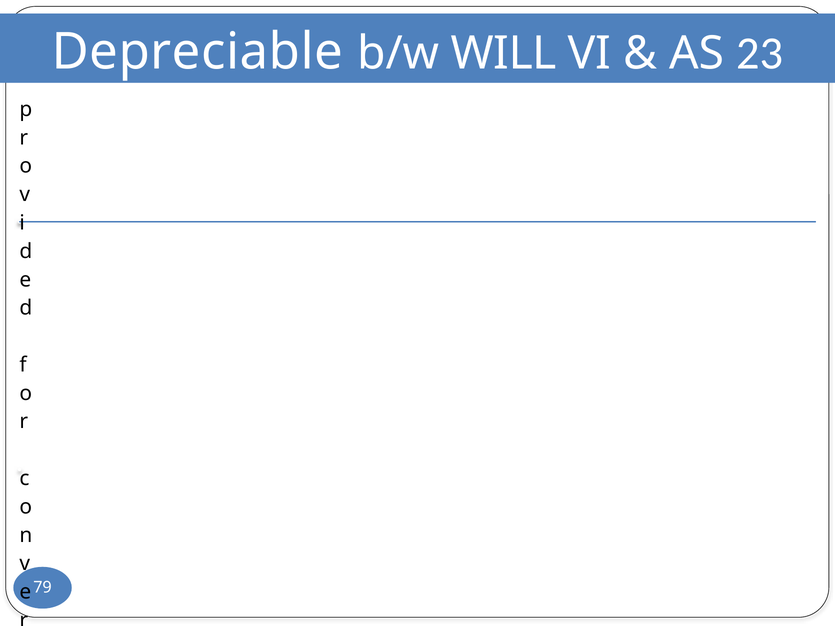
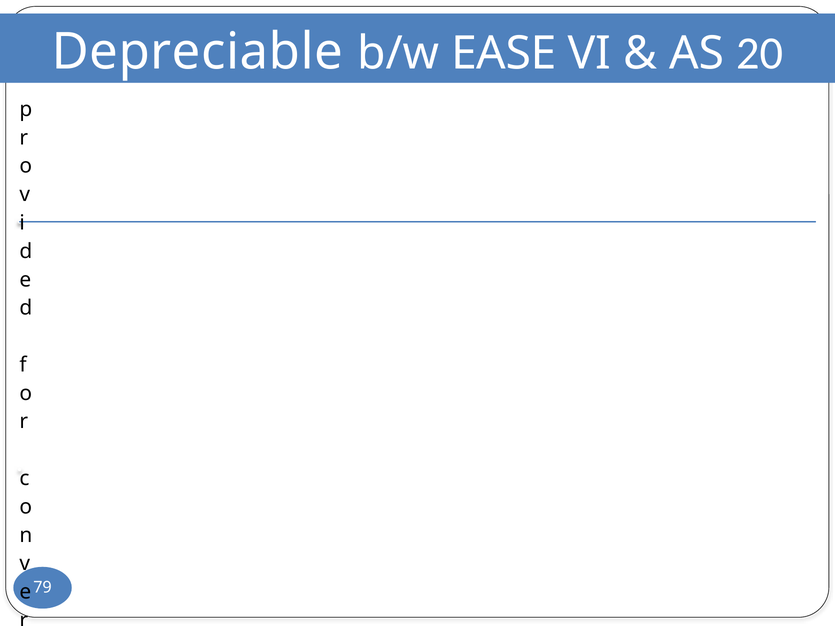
WILL: WILL -> EASE
23: 23 -> 20
